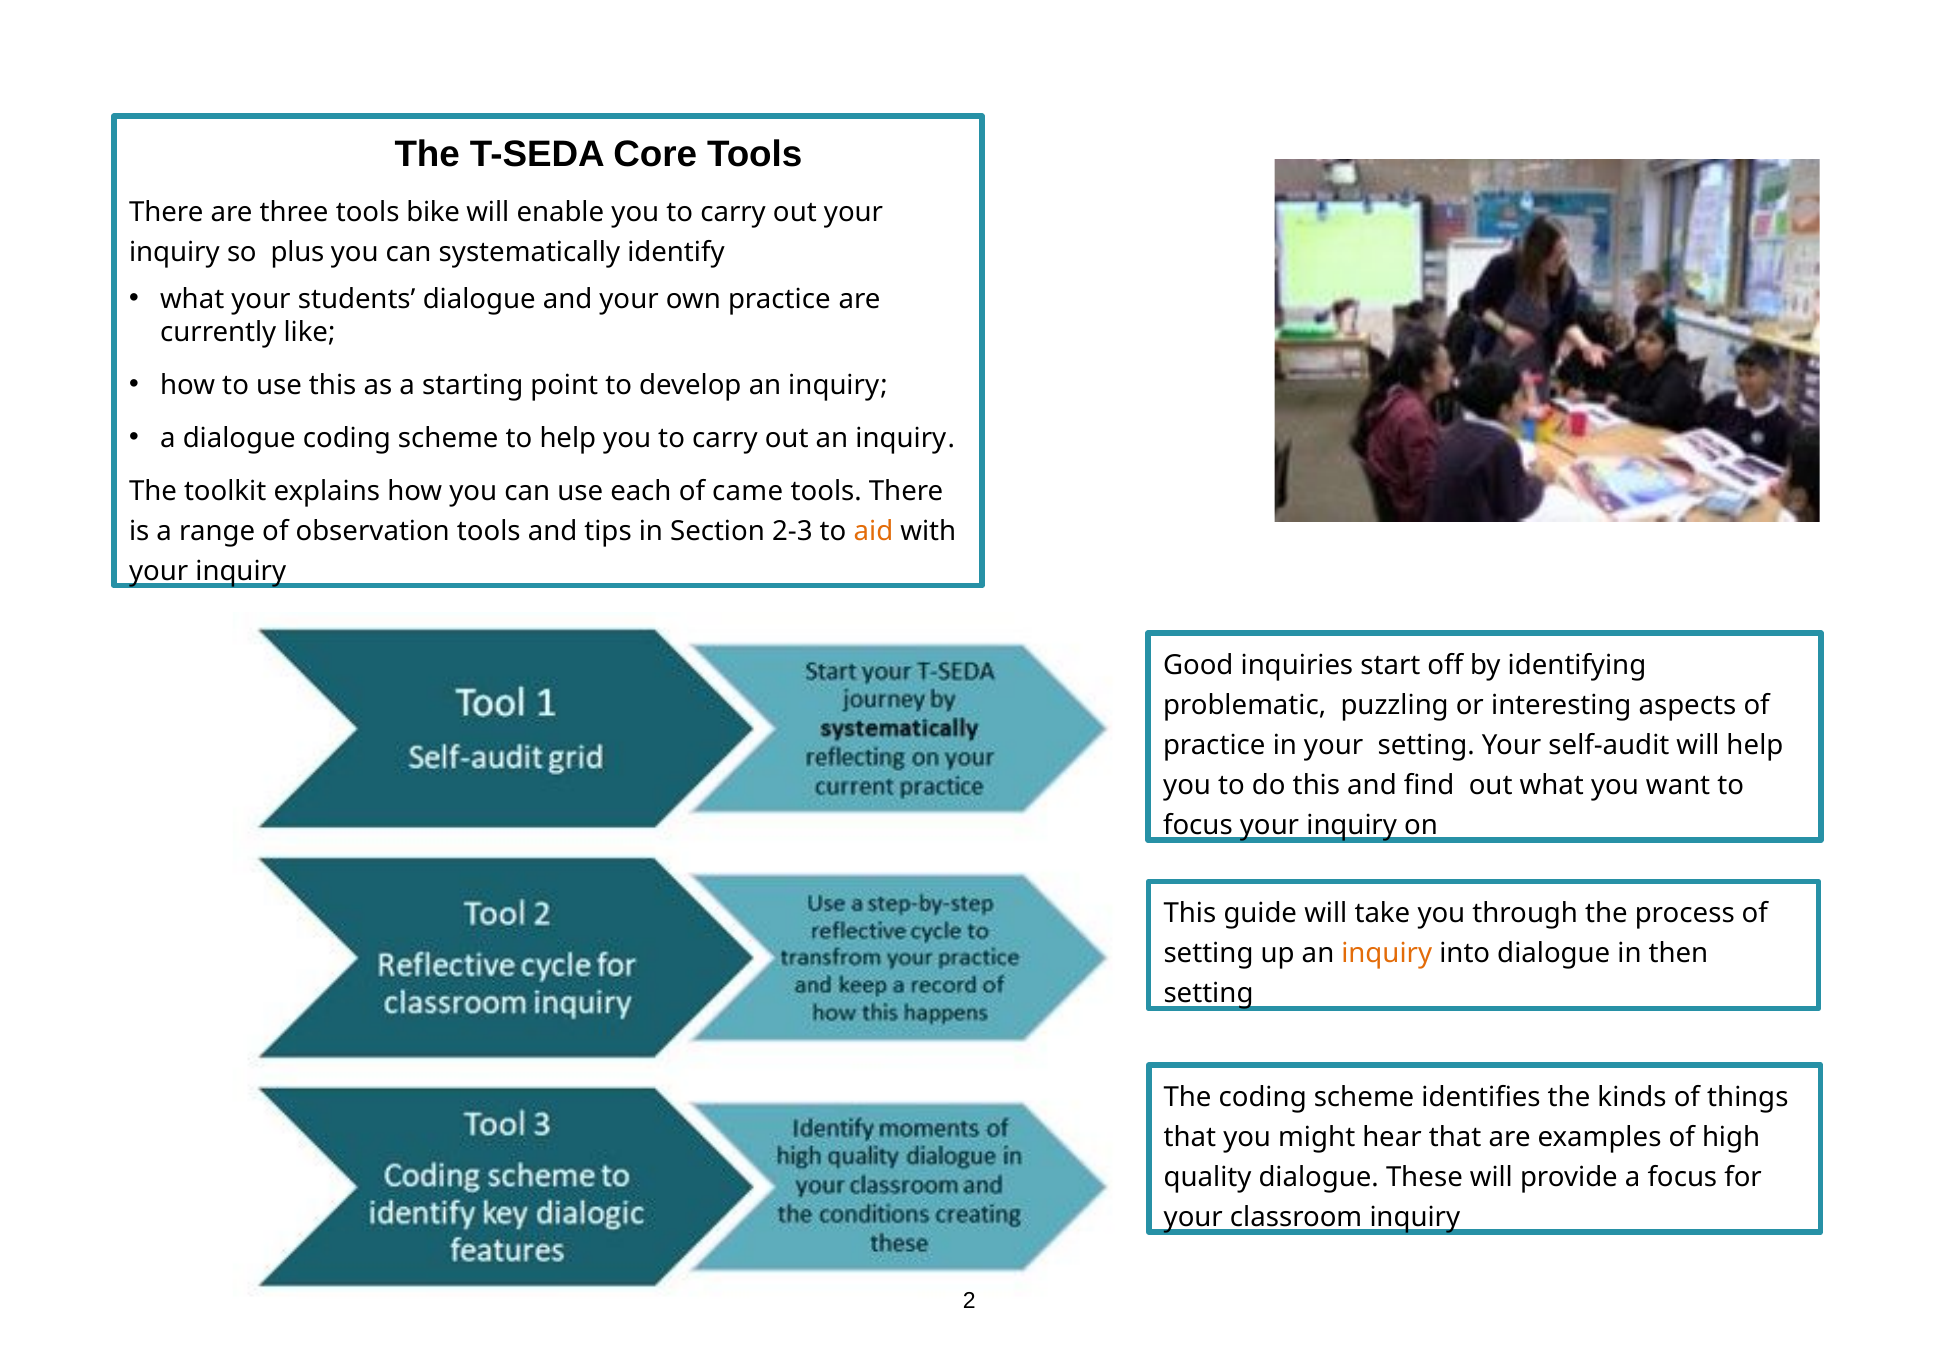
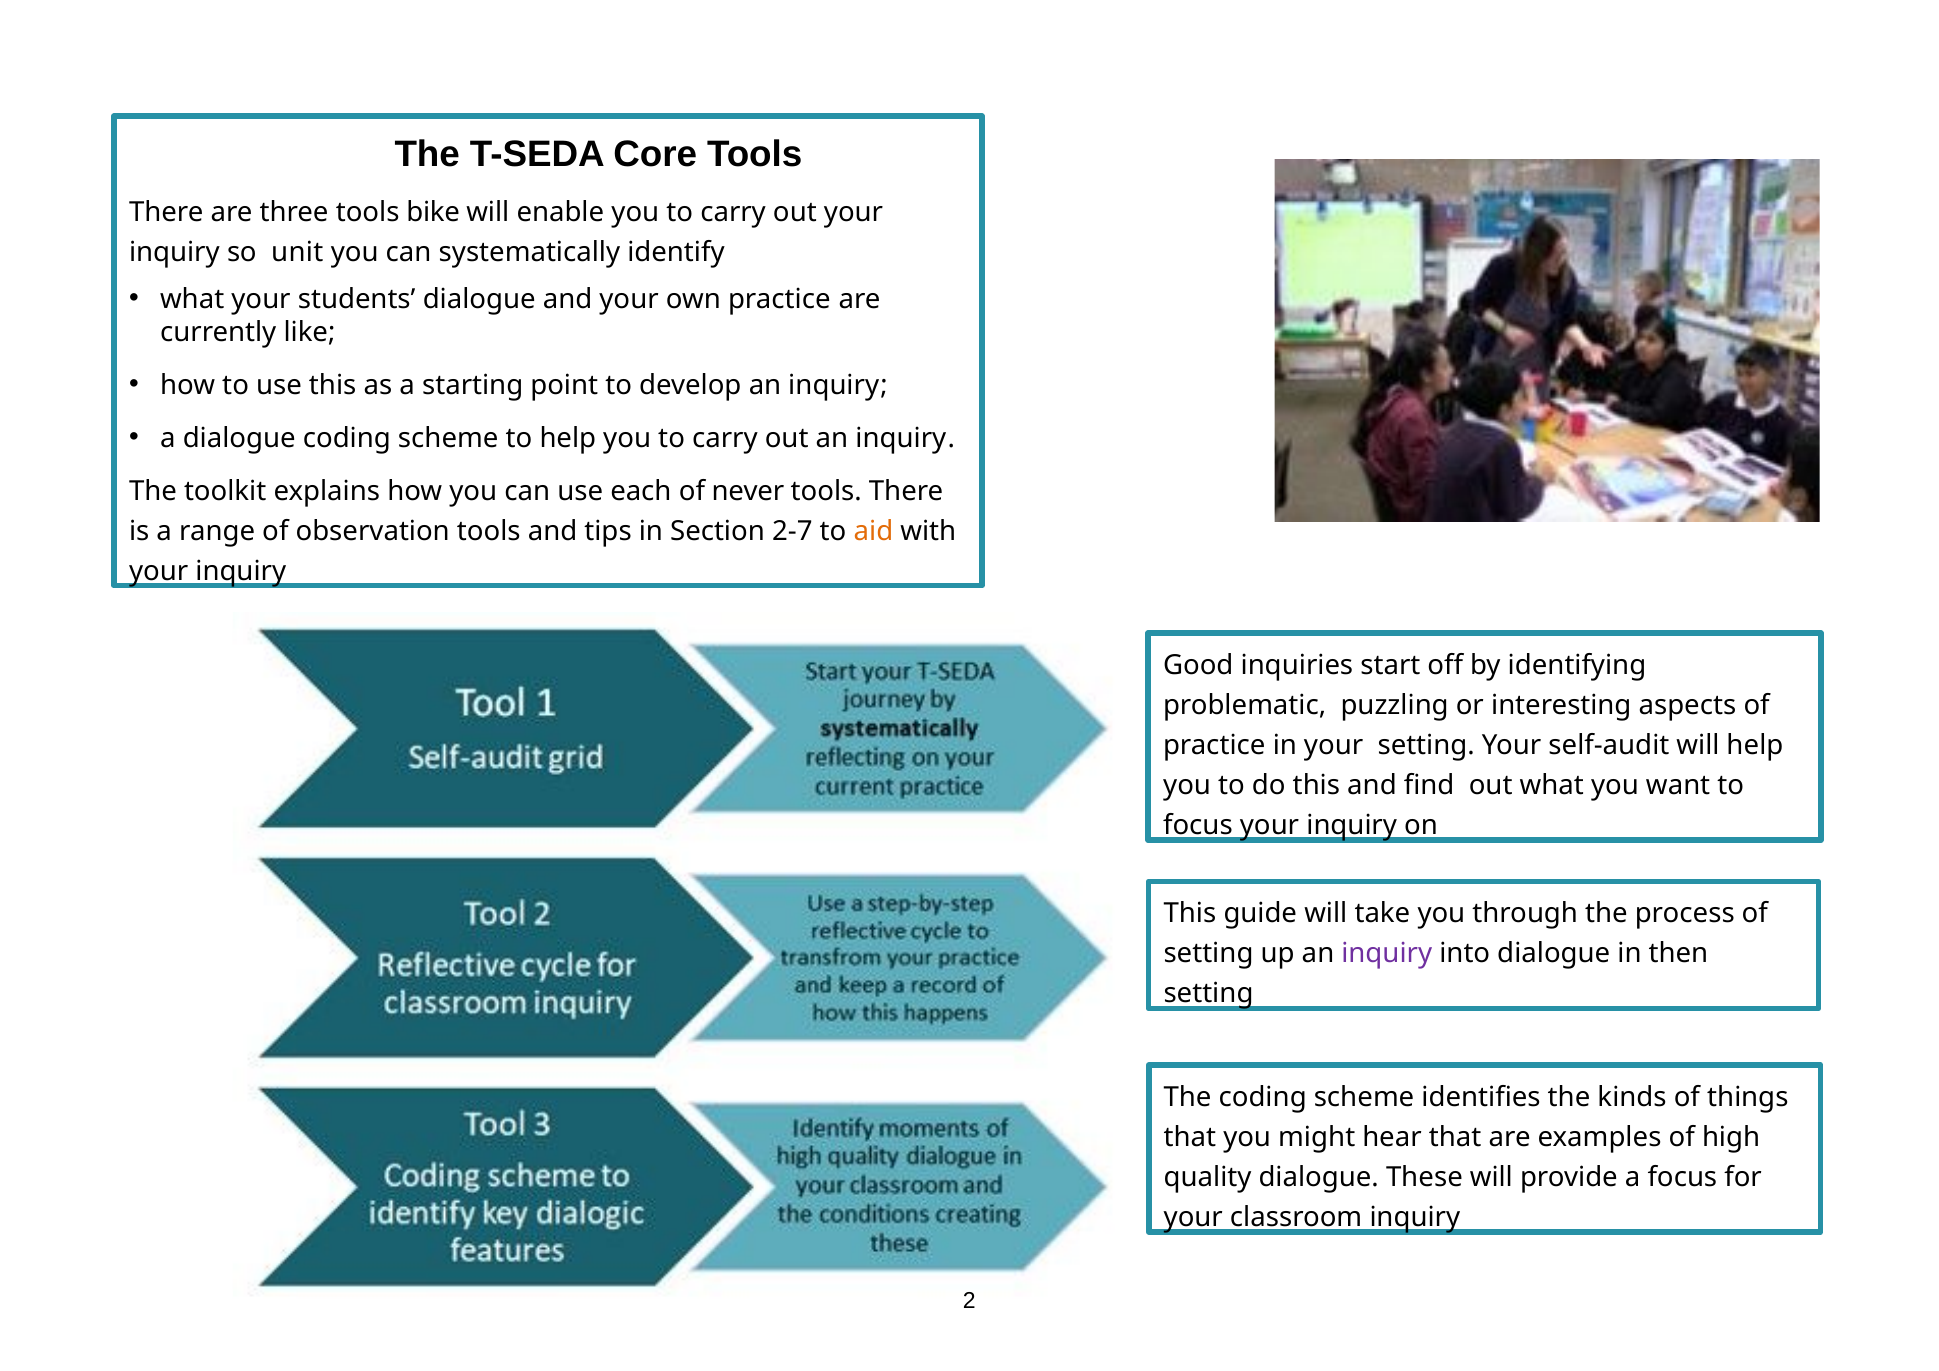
plus: plus -> unit
came: came -> never
2-3: 2-3 -> 2-7
inquiry at (1387, 954) colour: orange -> purple
